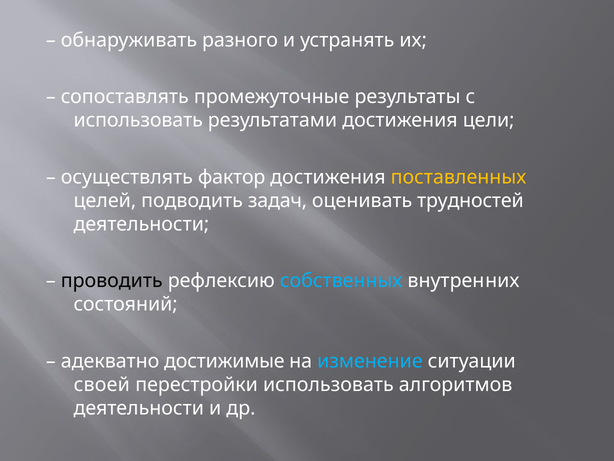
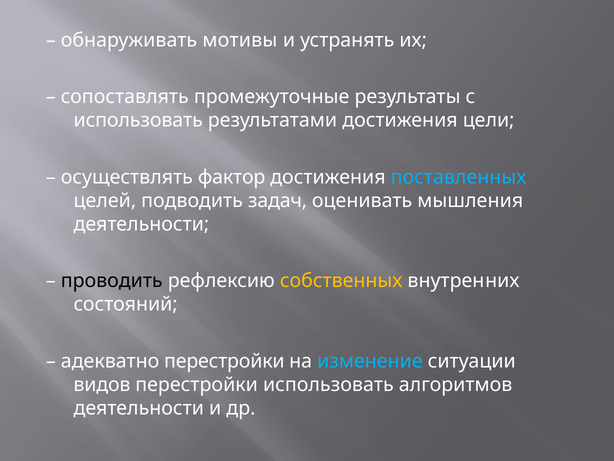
разного: разного -> мотивы
поставленных colour: yellow -> light blue
трудностей: трудностей -> мышления
собственных colour: light blue -> yellow
адекватно достижимые: достижимые -> перестройки
своей: своей -> видов
